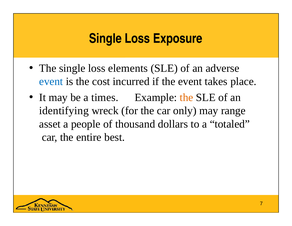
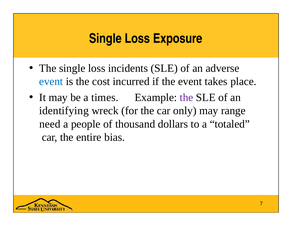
elements: elements -> incidents
the at (186, 97) colour: orange -> purple
asset: asset -> need
best: best -> bias
